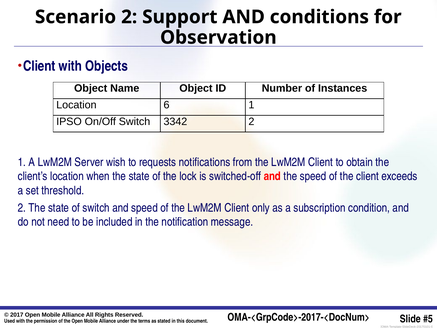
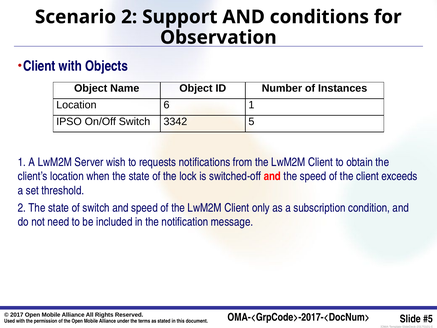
3342 2: 2 -> 5
